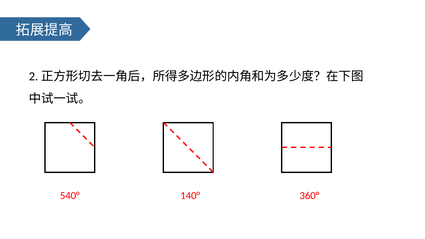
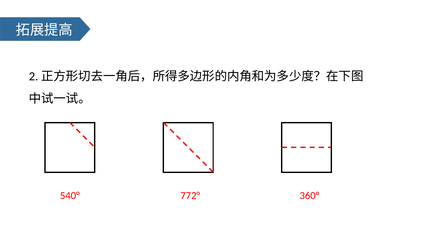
140°: 140° -> 772°
